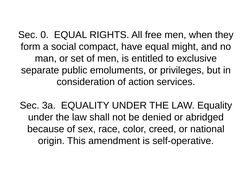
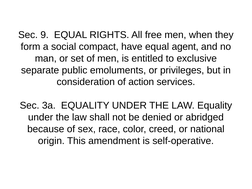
0: 0 -> 9
might: might -> agent
